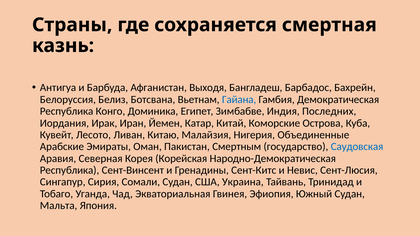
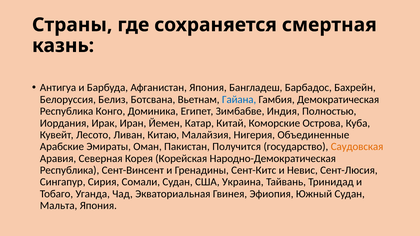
Афганистан Выходя: Выходя -> Япония
Последних: Последних -> Полностью
Смертным: Смертным -> Получится
Саудовская colour: blue -> orange
